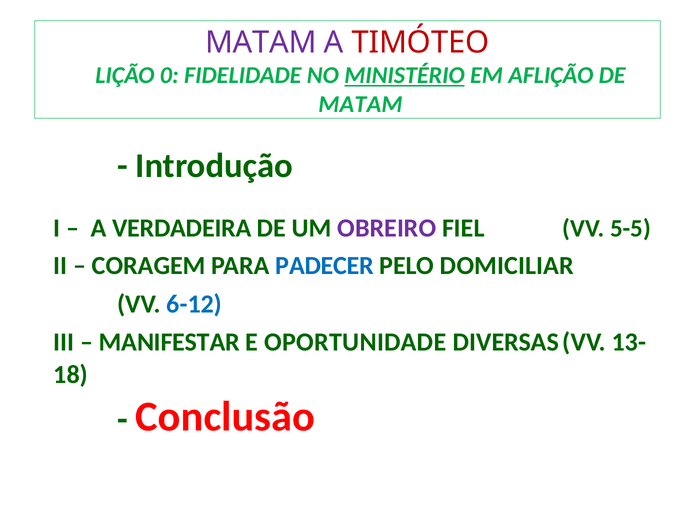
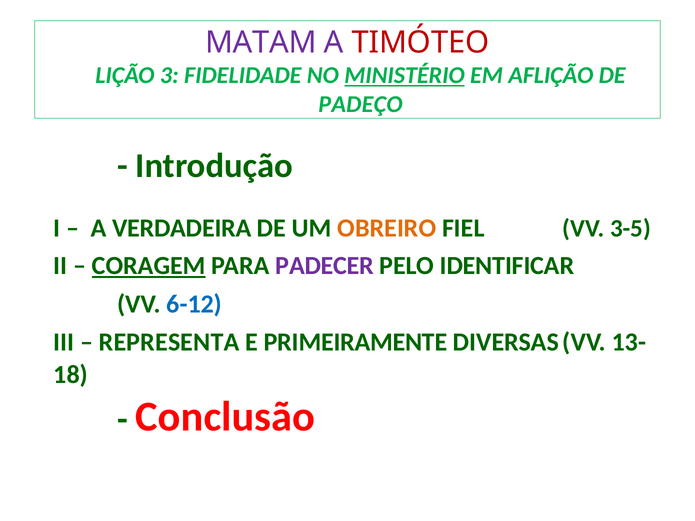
0: 0 -> 3
MATAM at (360, 104): MATAM -> PADEÇO
OBREIRO colour: purple -> orange
5-5: 5-5 -> 3-5
CORAGEM underline: none -> present
PADECER colour: blue -> purple
DOMICILIAR: DOMICILIAR -> IDENTIFICAR
MANIFESTAR: MANIFESTAR -> REPRESENTA
OPORTUNIDADE: OPORTUNIDADE -> PRIMEIRAMENTE
